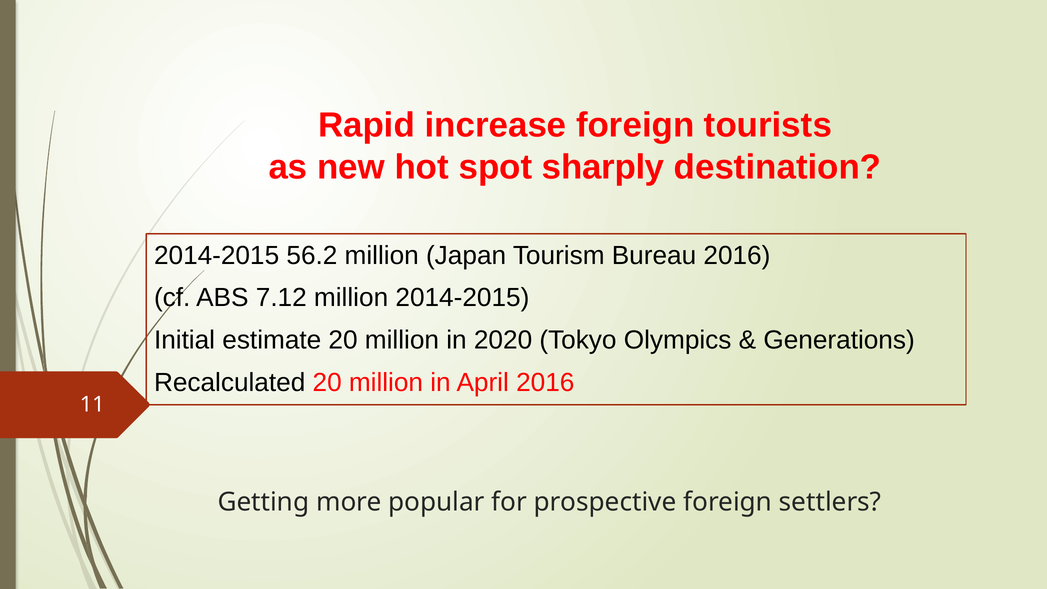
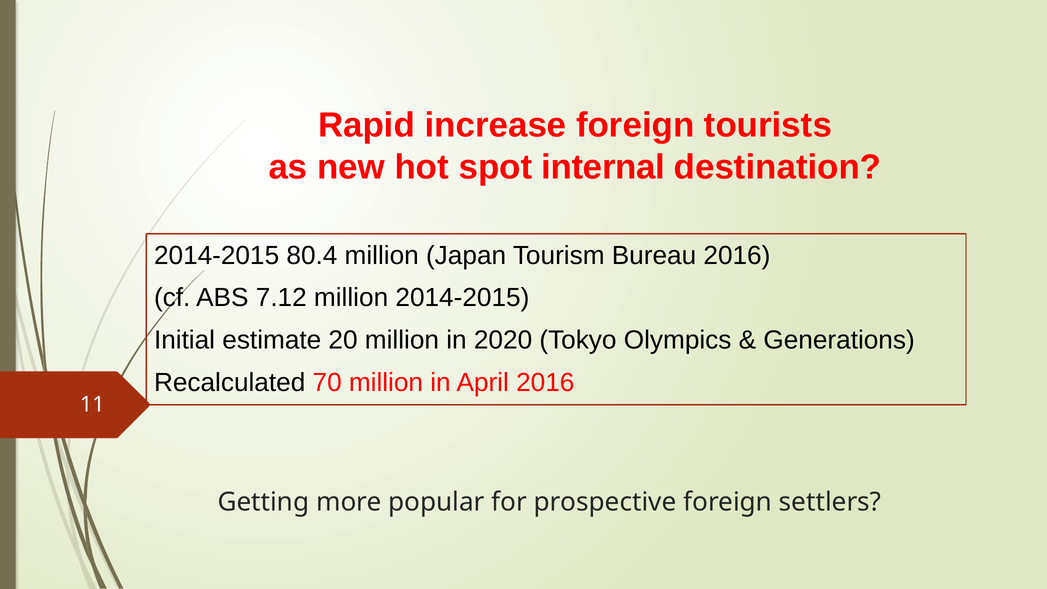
sharply: sharply -> internal
56.2: 56.2 -> 80.4
Recalculated 20: 20 -> 70
